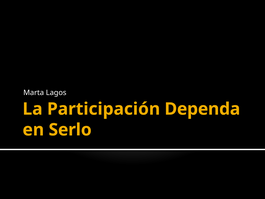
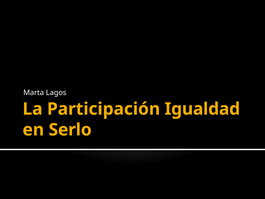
Dependa: Dependa -> Igualdad
